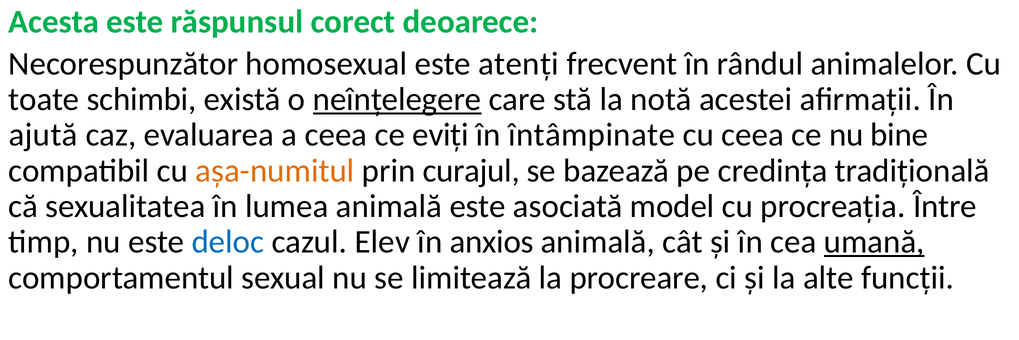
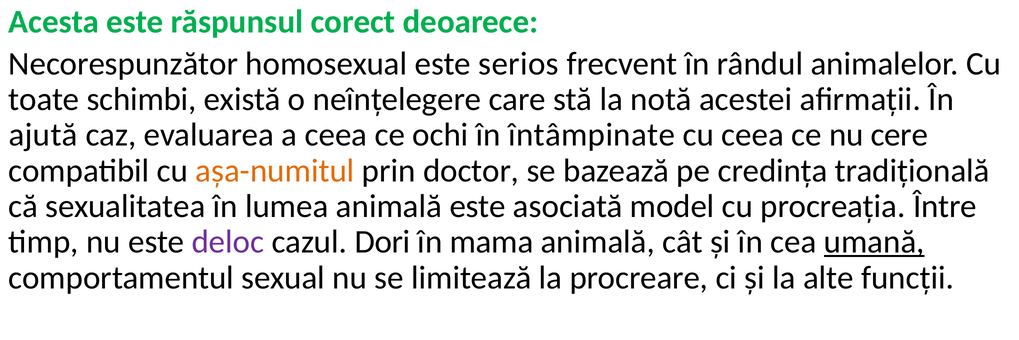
atenți: atenți -> serios
neînțelegere underline: present -> none
eviți: eviți -> ochi
bine: bine -> cere
curajul: curajul -> doctor
deloc colour: blue -> purple
Elev: Elev -> Dori
anxios: anxios -> mama
